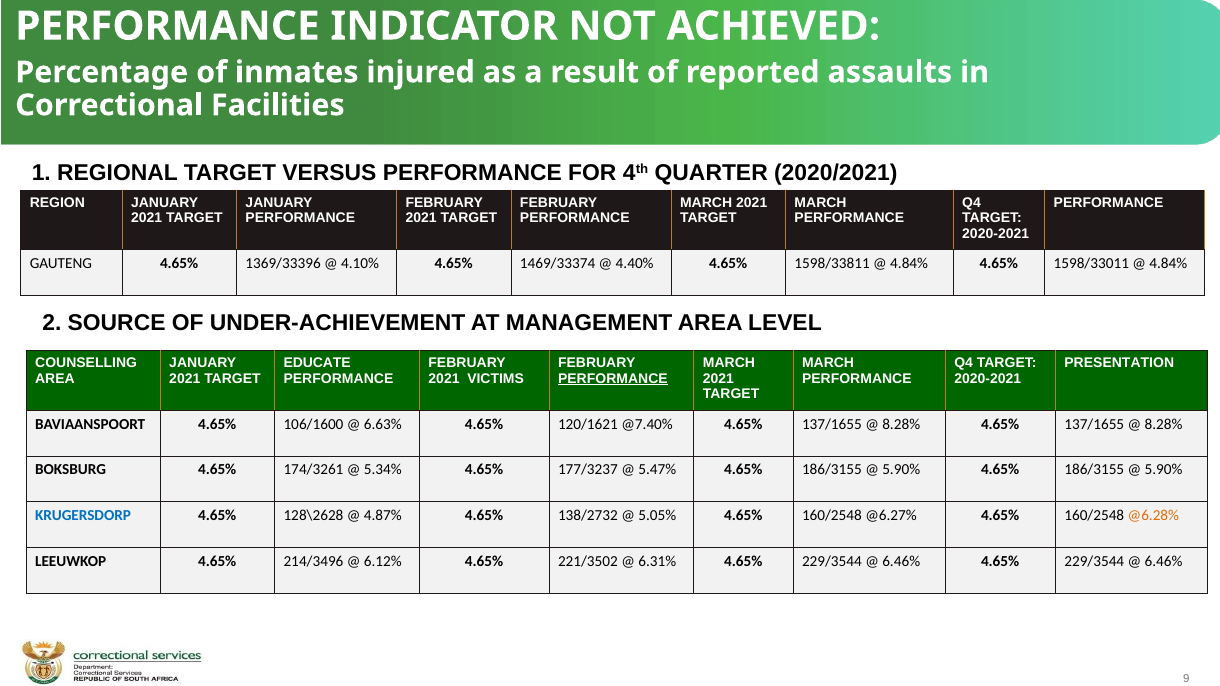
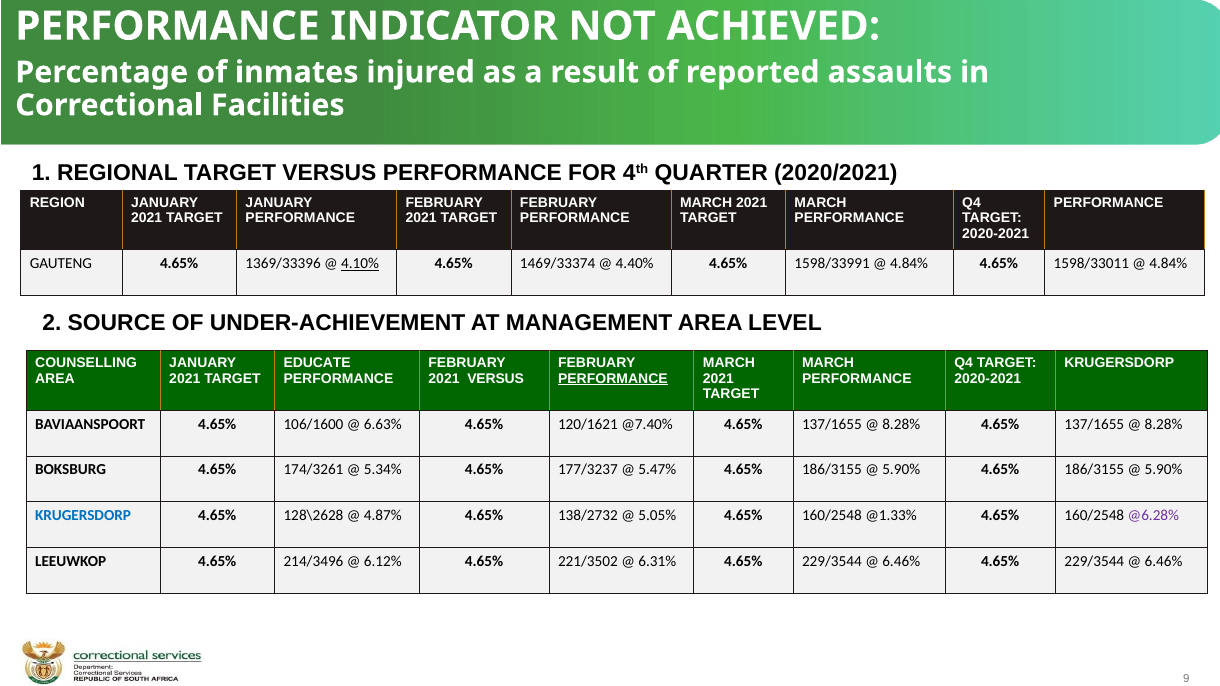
4.10% underline: none -> present
1598/33811: 1598/33811 -> 1598/33991
PRESENTATION at (1119, 363): PRESENTATION -> KRUGERSDORP
2021 VICTIMS: VICTIMS -> VERSUS
@6.27%: @6.27% -> @1.33%
@6.28% colour: orange -> purple
